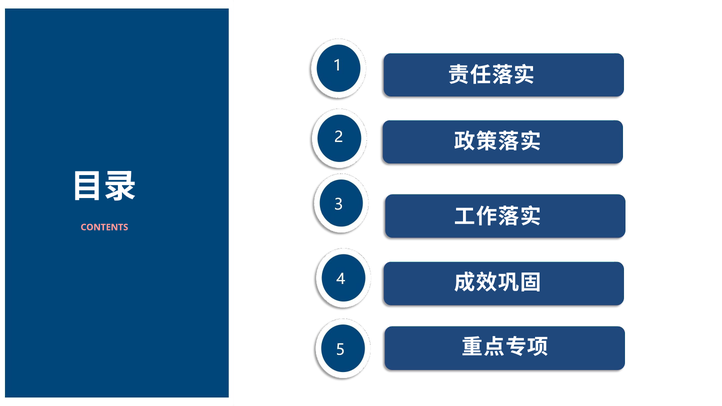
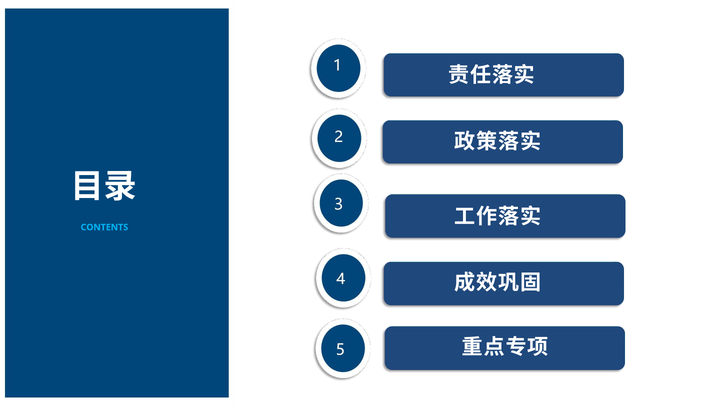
CONTENTS colour: pink -> light blue
